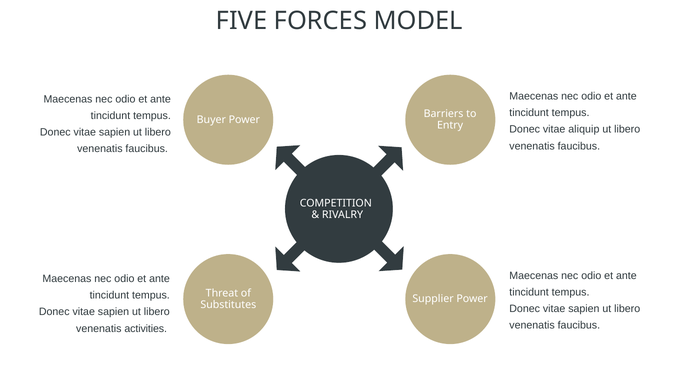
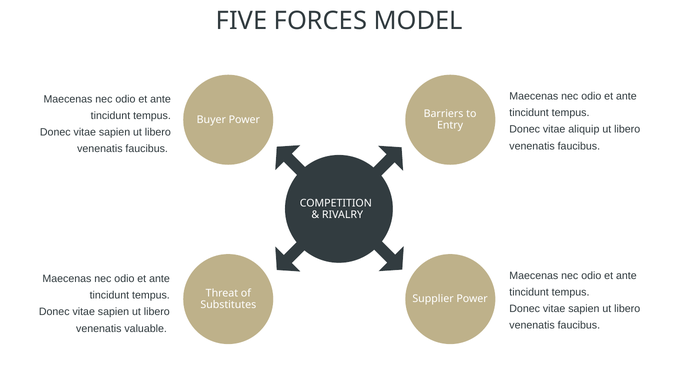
activities: activities -> valuable
